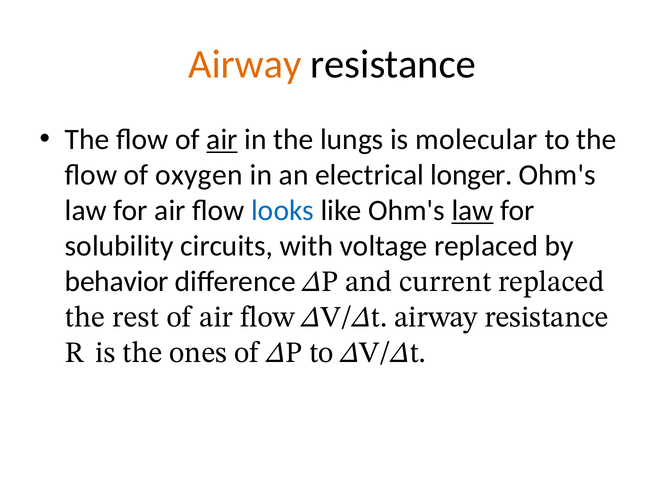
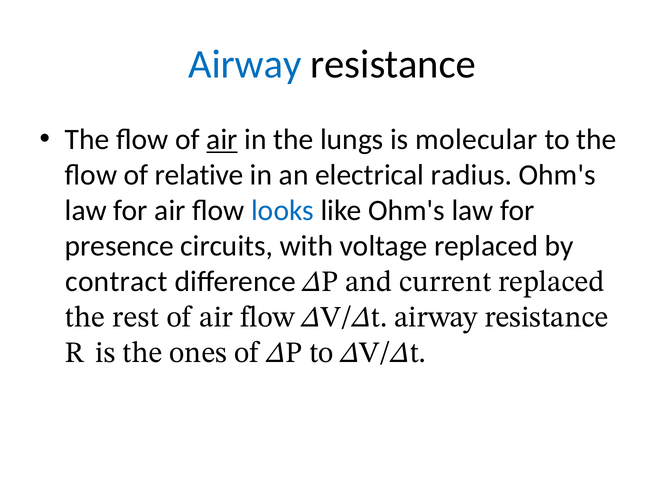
Airway at (245, 64) colour: orange -> blue
oxygen: oxygen -> relative
longer: longer -> radius
law at (473, 210) underline: present -> none
solubility: solubility -> presence
behavior: behavior -> contract
